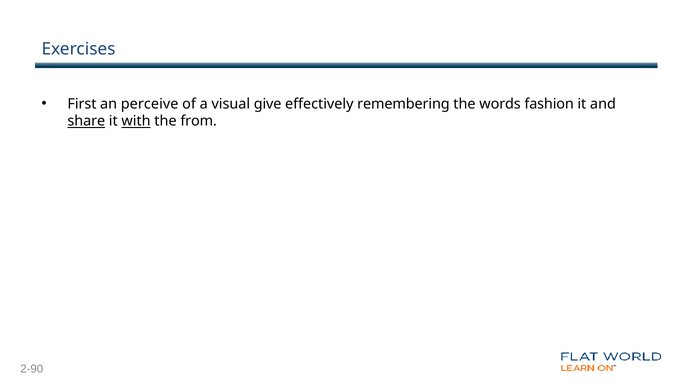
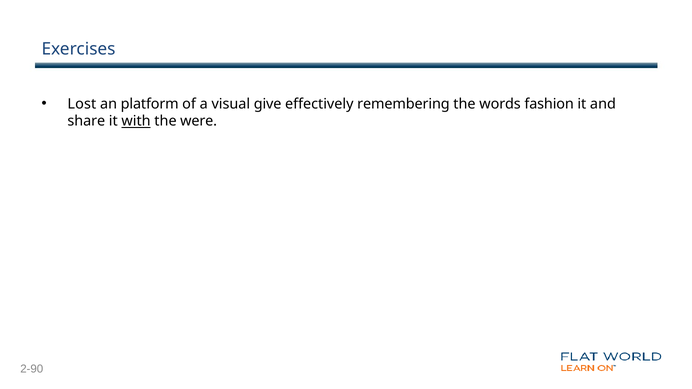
First: First -> Lost
perceive: perceive -> platform
share underline: present -> none
from: from -> were
